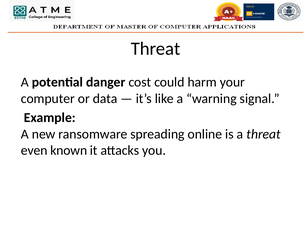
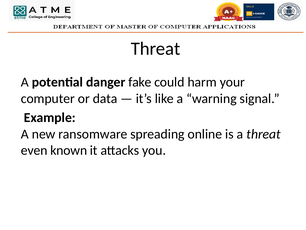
cost: cost -> fake
